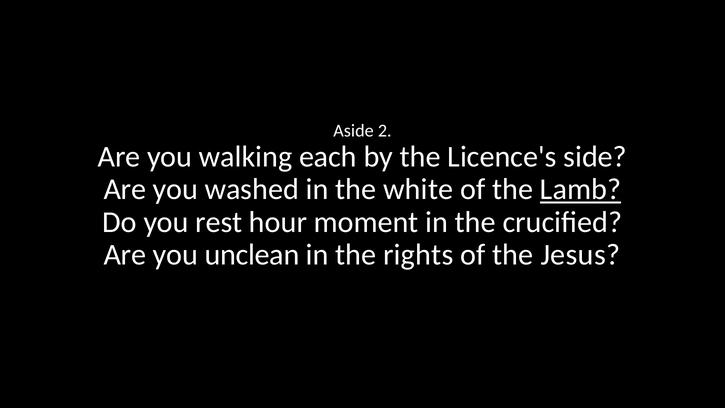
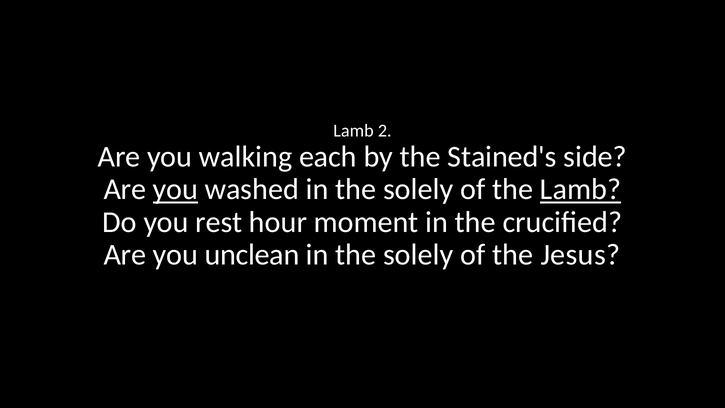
Aside at (354, 131): Aside -> Lamb
Licence's: Licence's -> Stained's
you at (176, 189) underline: none -> present
washed in the white: white -> solely
rights at (418, 255): rights -> solely
